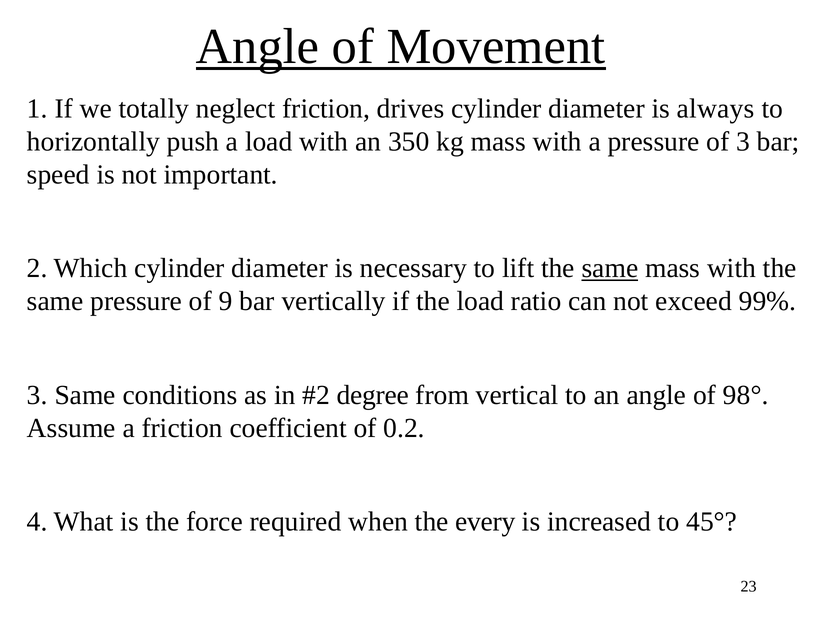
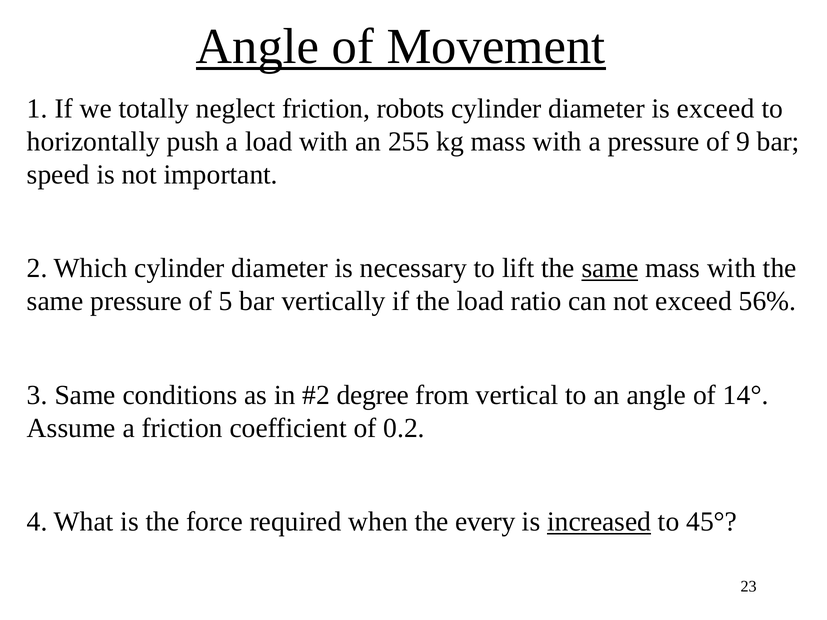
drives: drives -> robots
is always: always -> exceed
350: 350 -> 255
of 3: 3 -> 9
9: 9 -> 5
99%: 99% -> 56%
98°: 98° -> 14°
increased underline: none -> present
